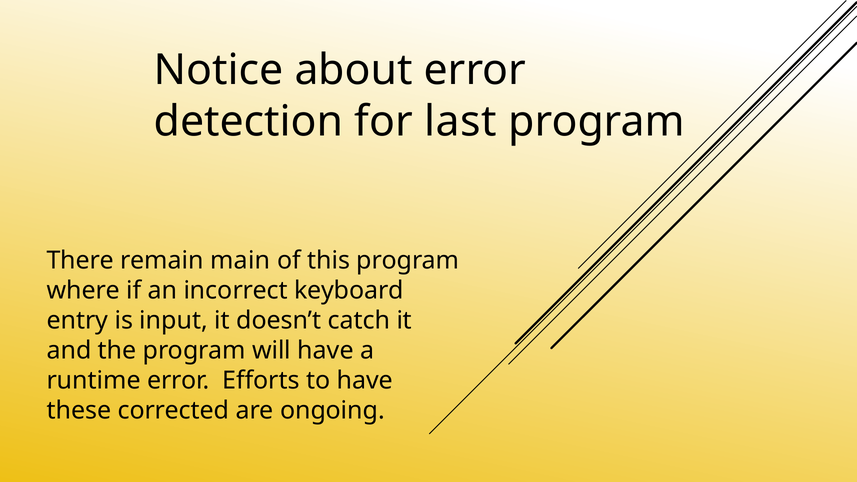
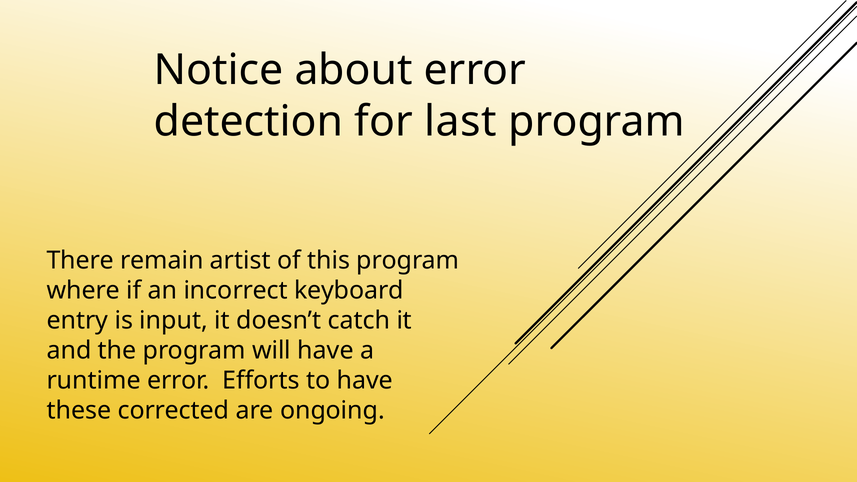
main: main -> artist
